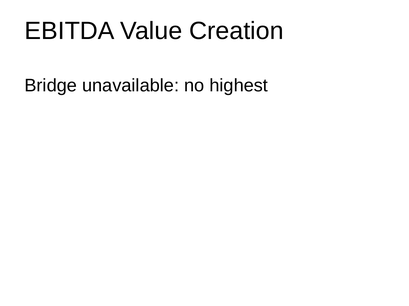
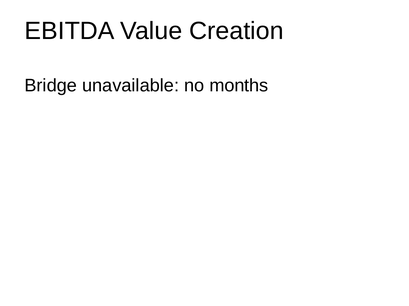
highest: highest -> months
